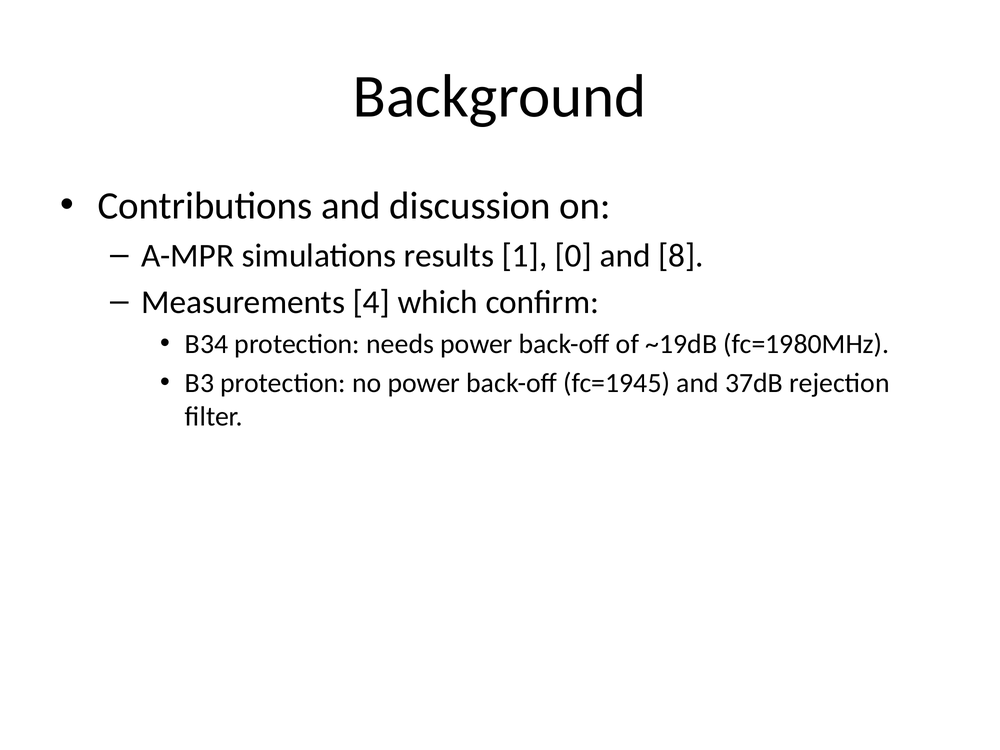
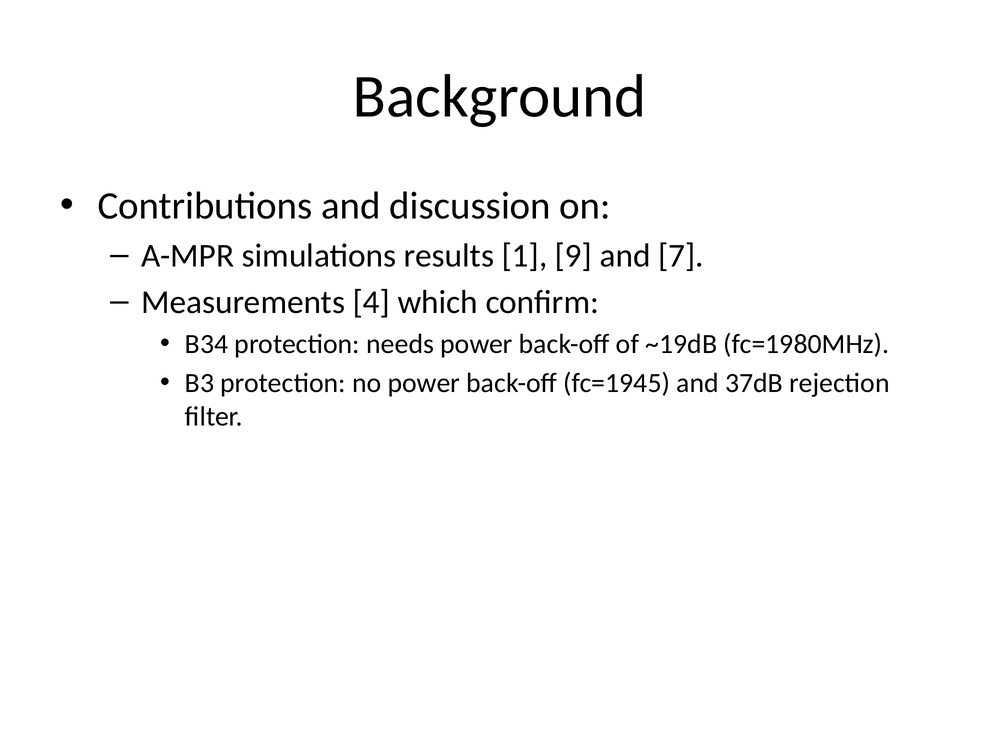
0: 0 -> 9
8: 8 -> 7
